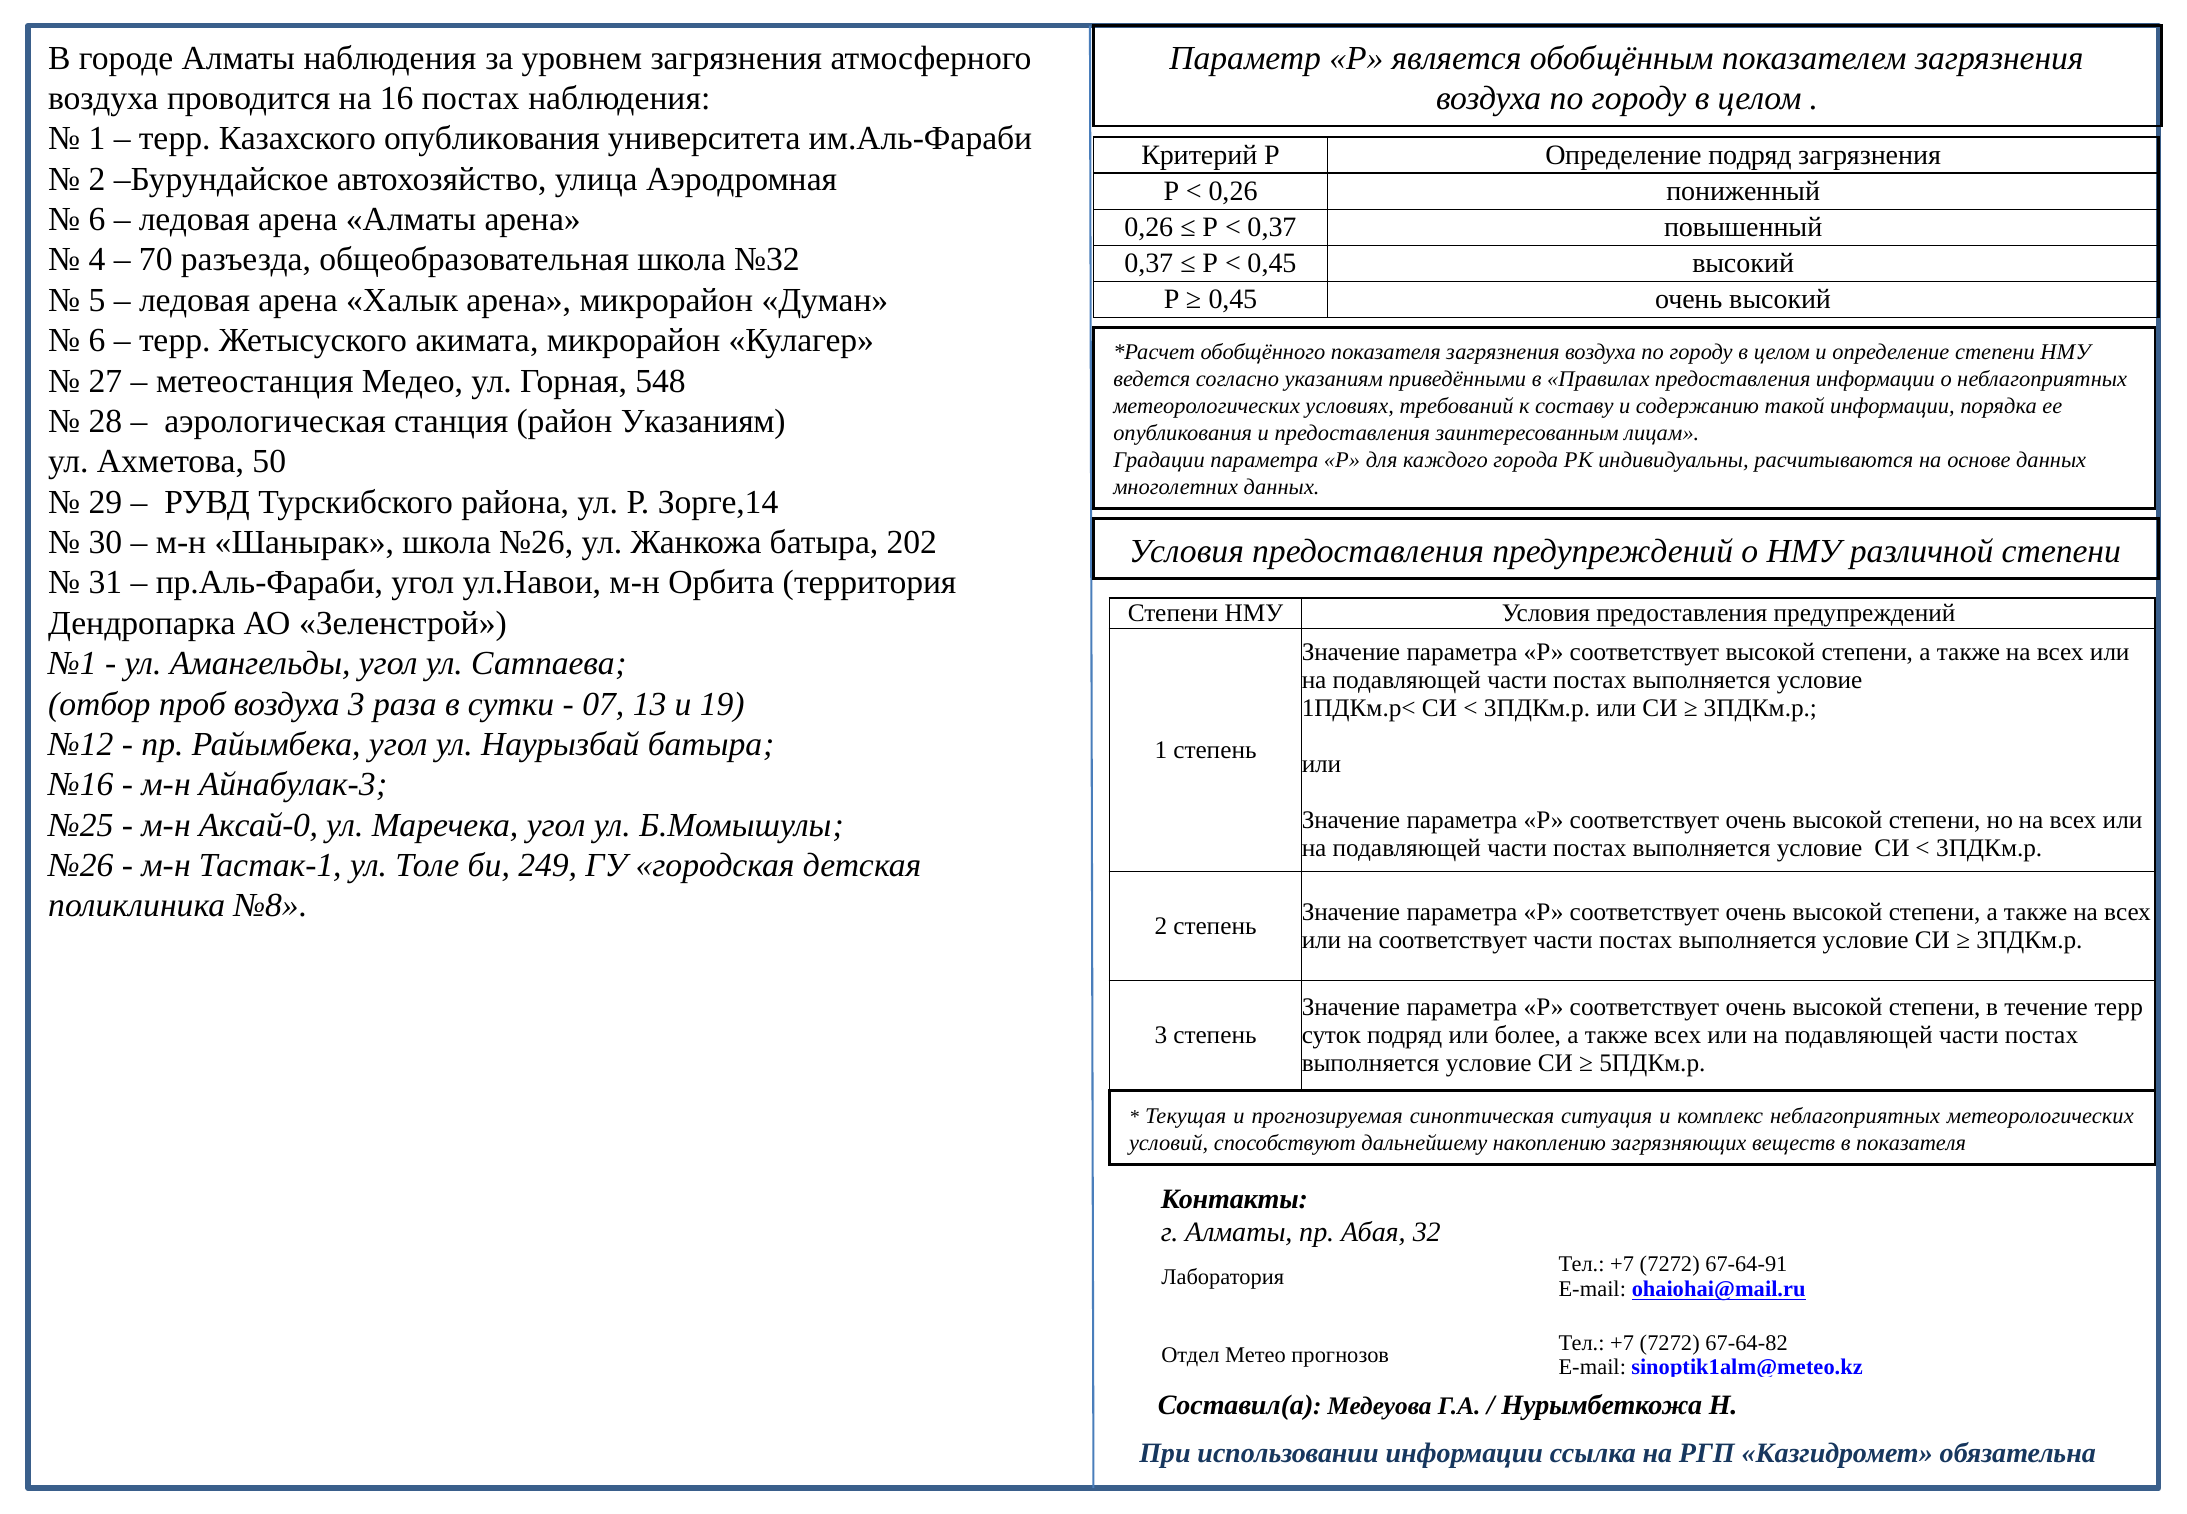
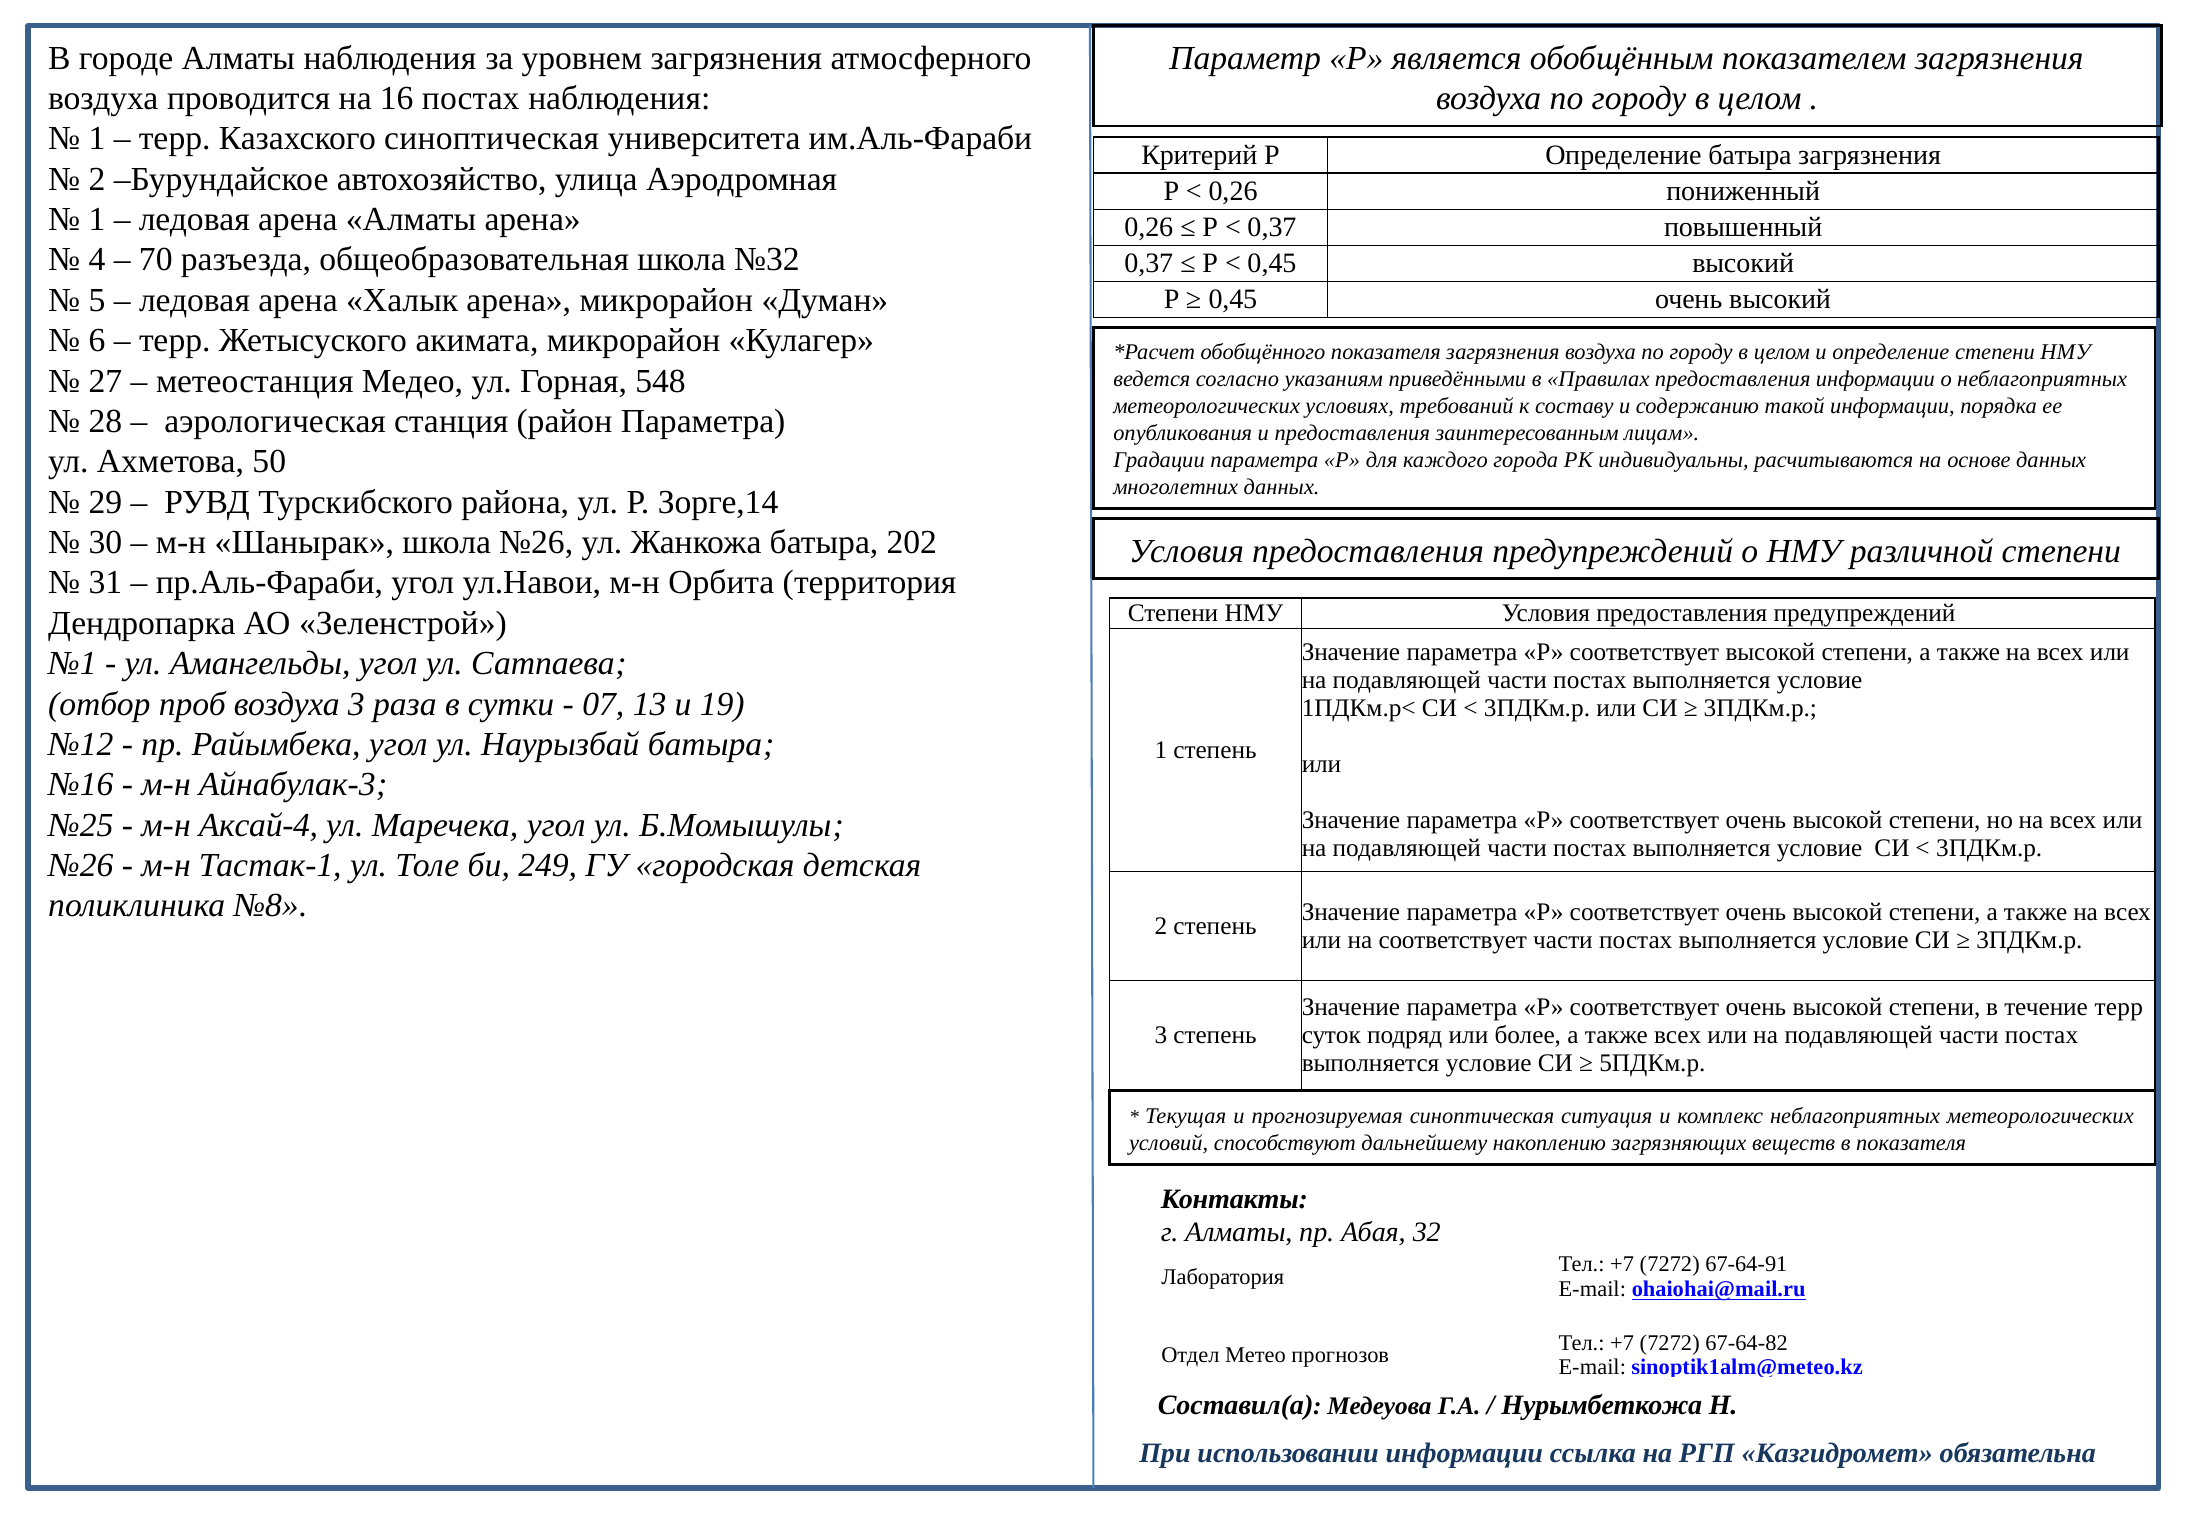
Казахского опубликования: опубликования -> синоптическая
Определение подряд: подряд -> батыра
6 at (97, 219): 6 -> 1
район Указаниям: Указаниям -> Параметра
Аксай-0: Аксай-0 -> Аксай-4
